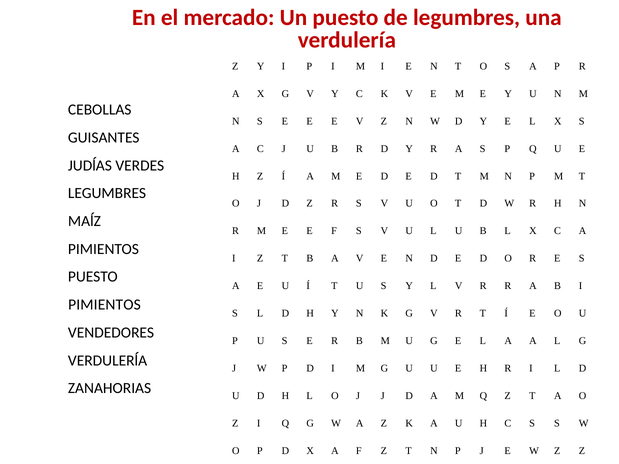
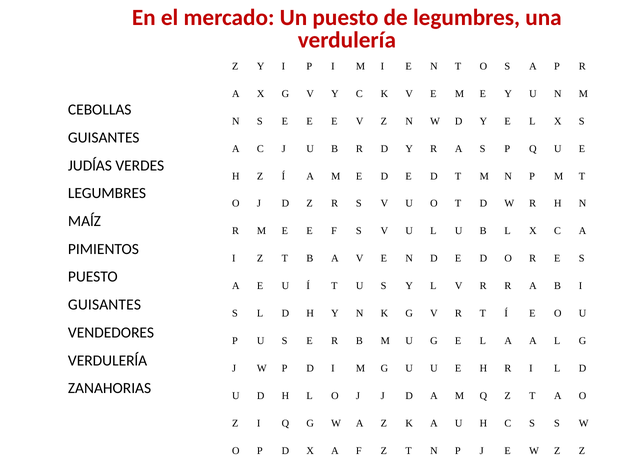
PIMIENTOS at (104, 305): PIMIENTOS -> GUISANTES
